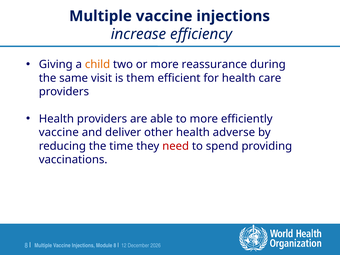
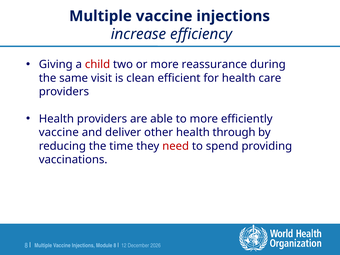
child colour: orange -> red
them: them -> clean
adverse: adverse -> through
